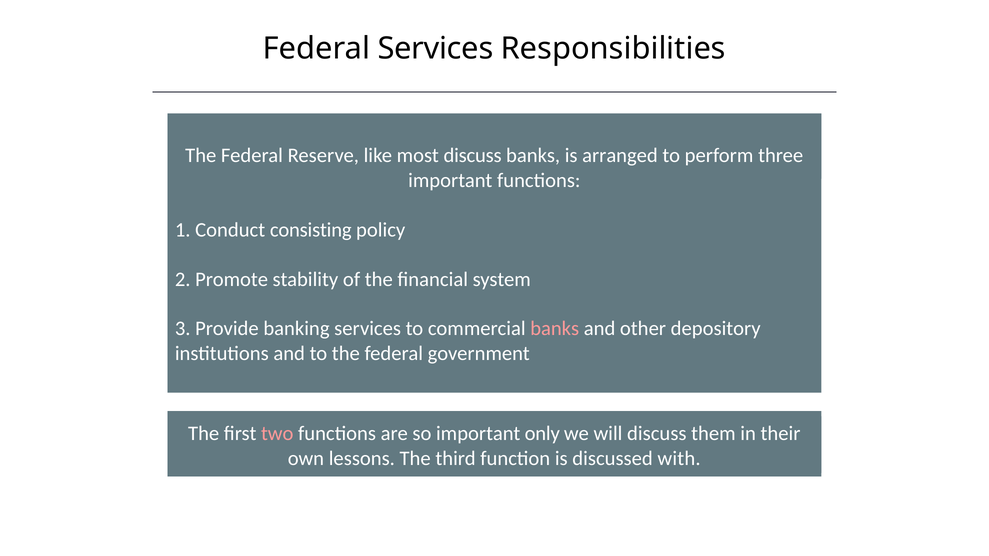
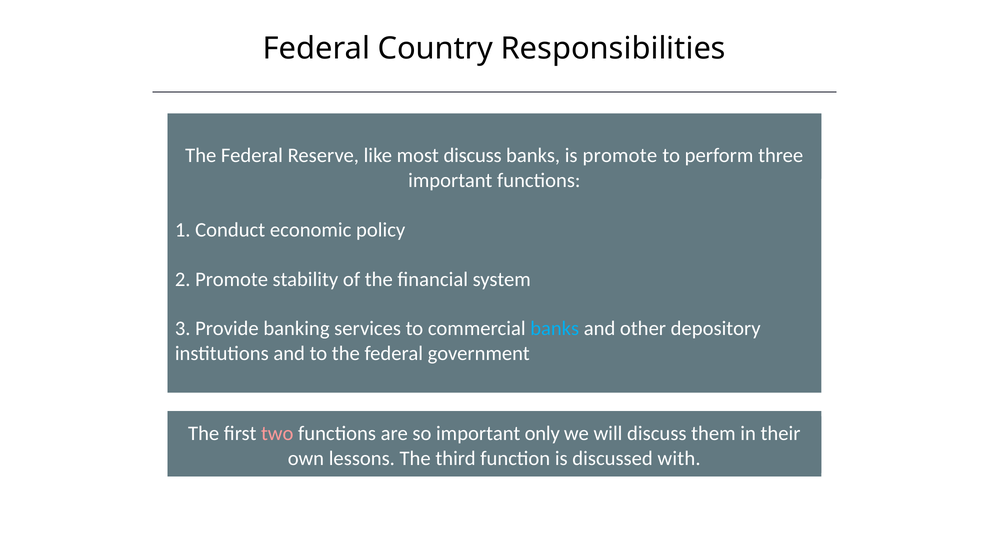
Federal Services: Services -> Country
is arranged: arranged -> promote
consisting: consisting -> economic
banks at (555, 329) colour: pink -> light blue
